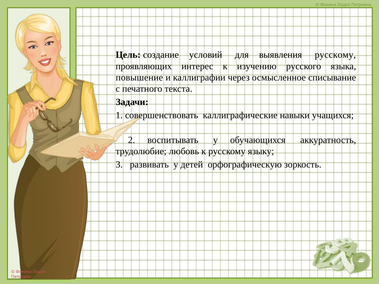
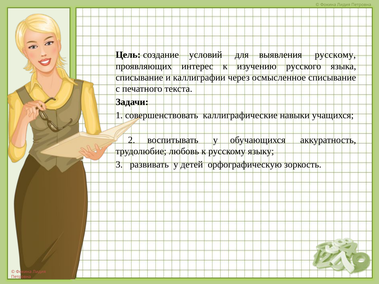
повышение at (139, 78): повышение -> списывание
